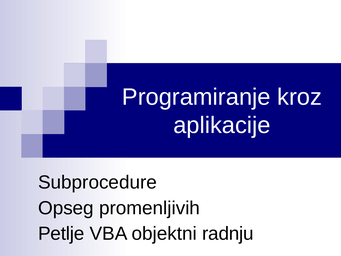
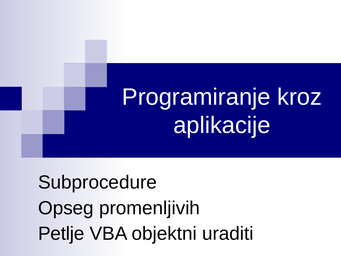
radnju: radnju -> uraditi
